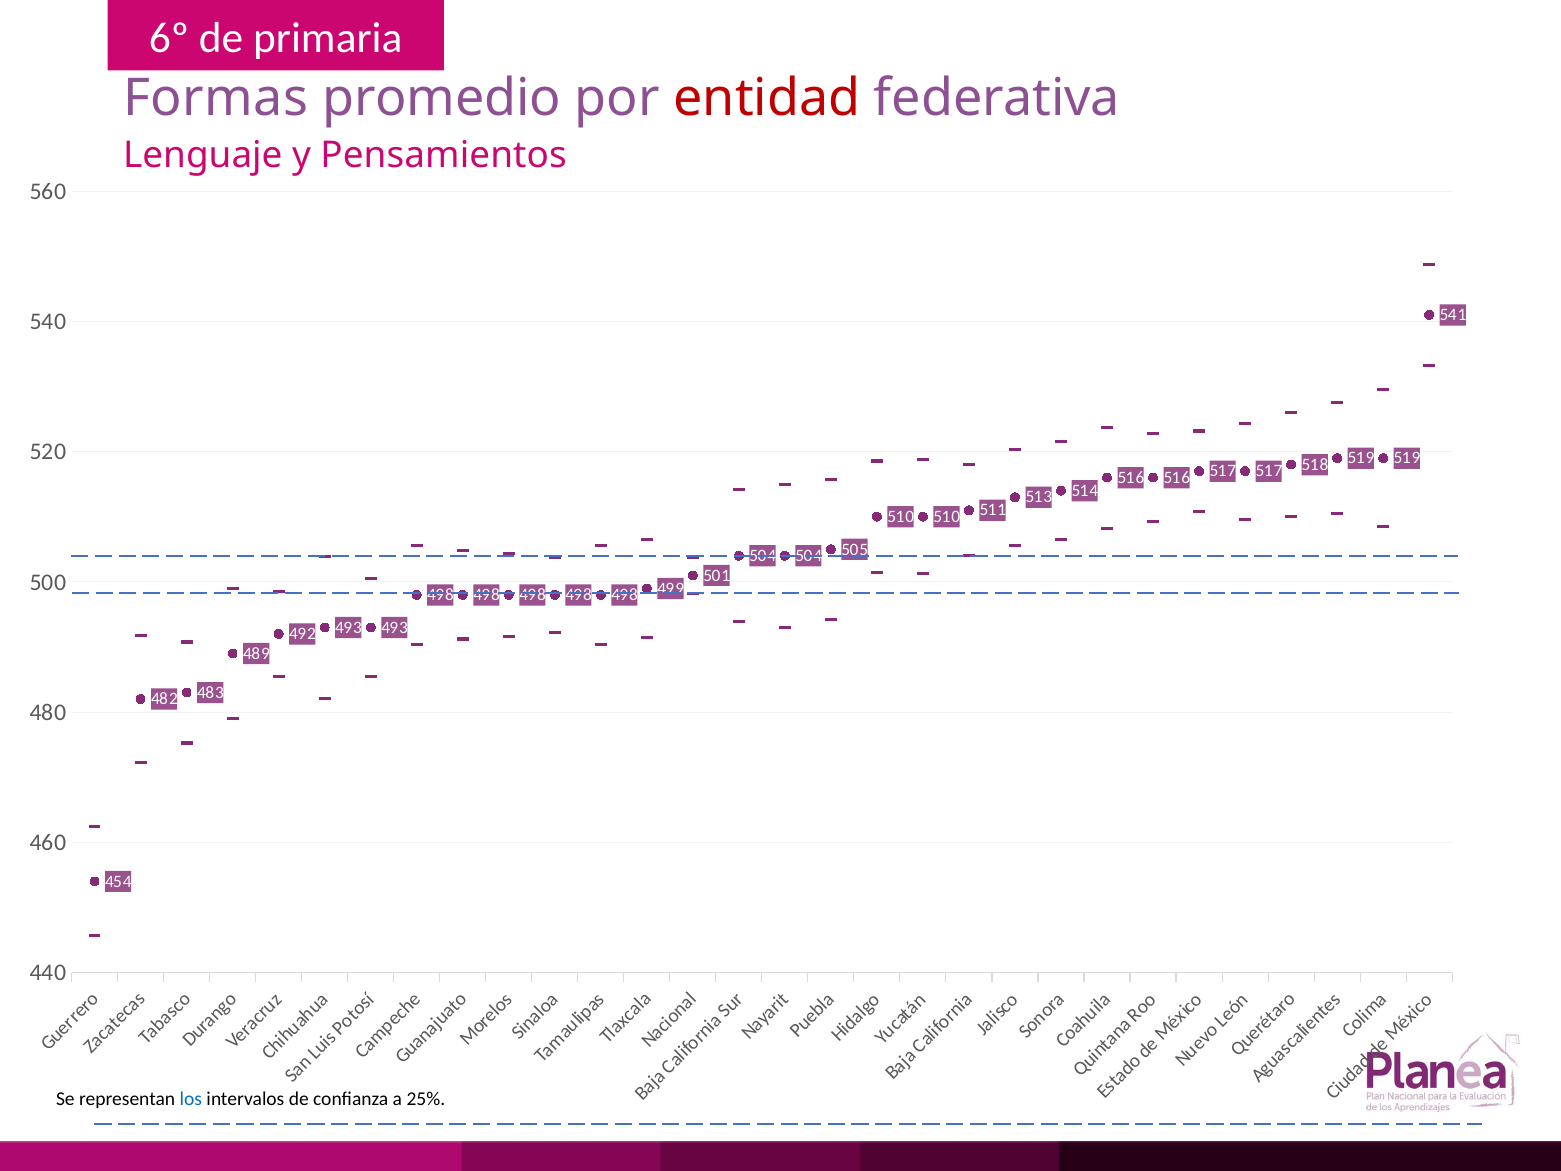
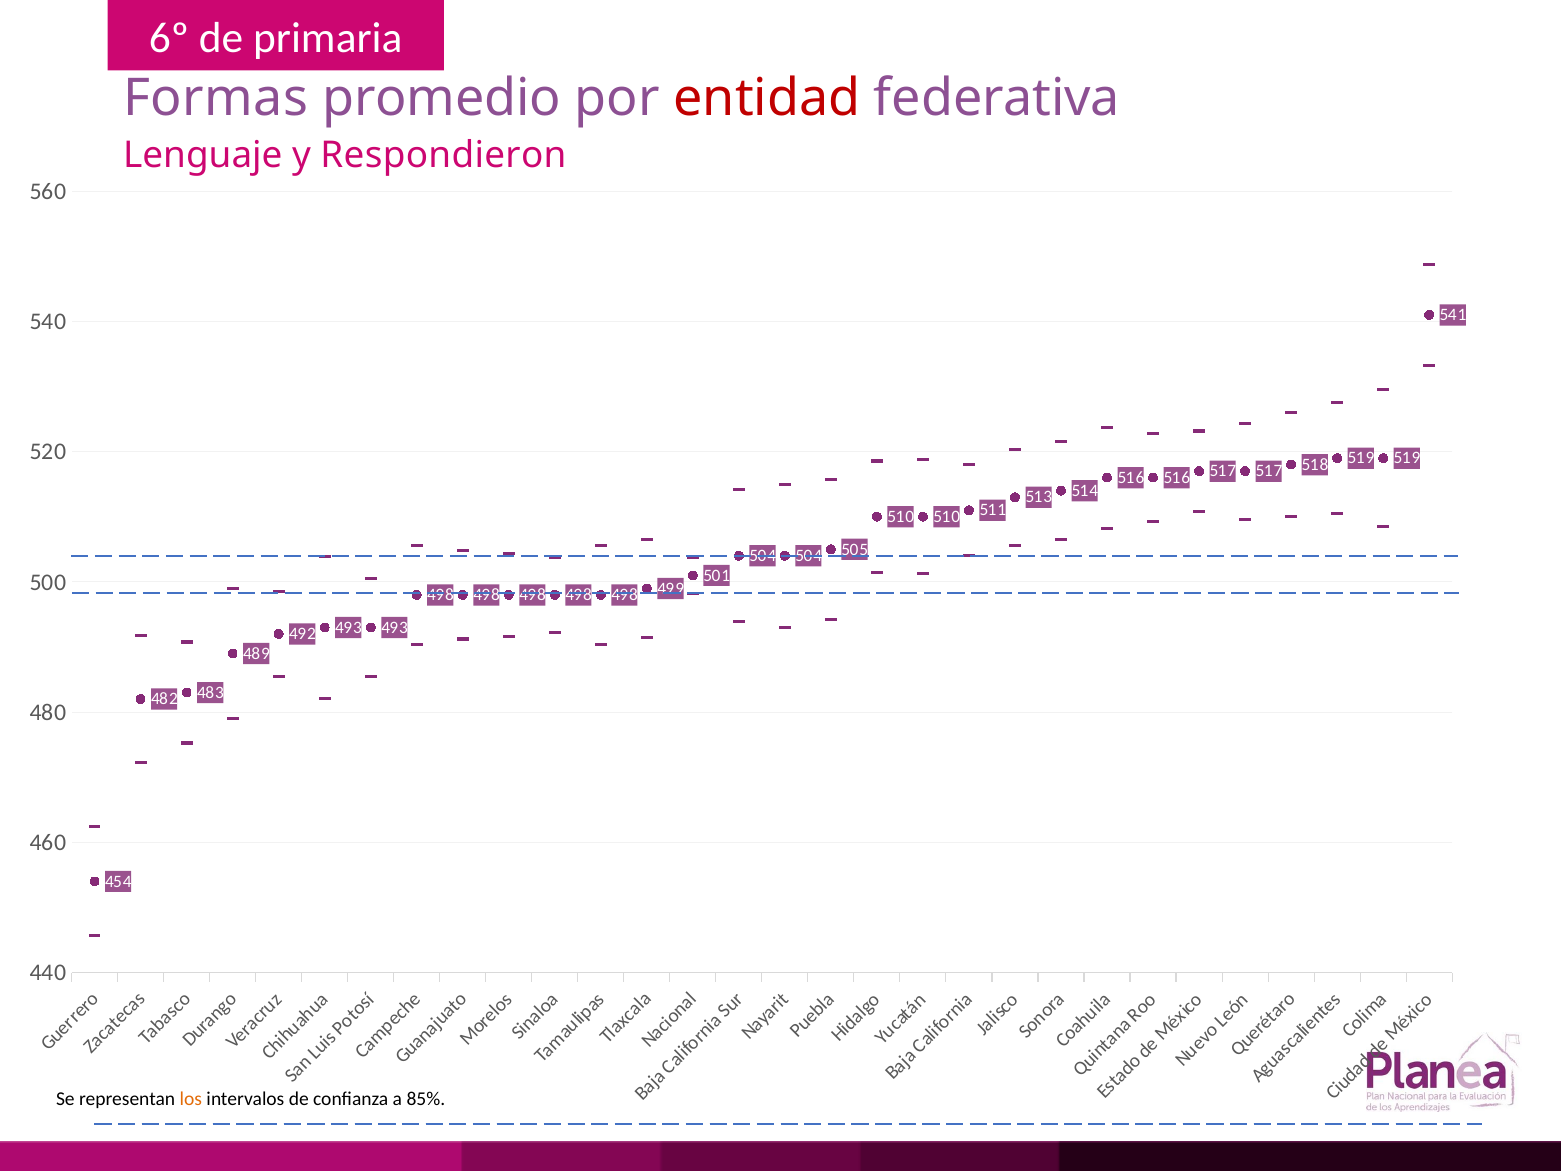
Pensamientos: Pensamientos -> Respondieron
los colour: blue -> orange
25%: 25% -> 85%
